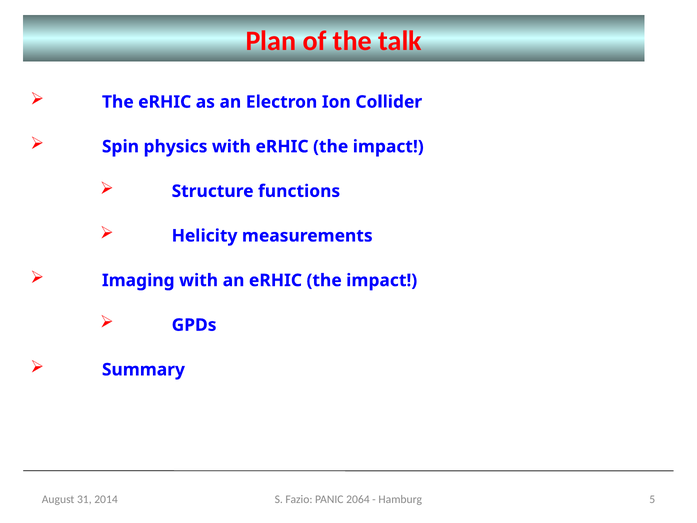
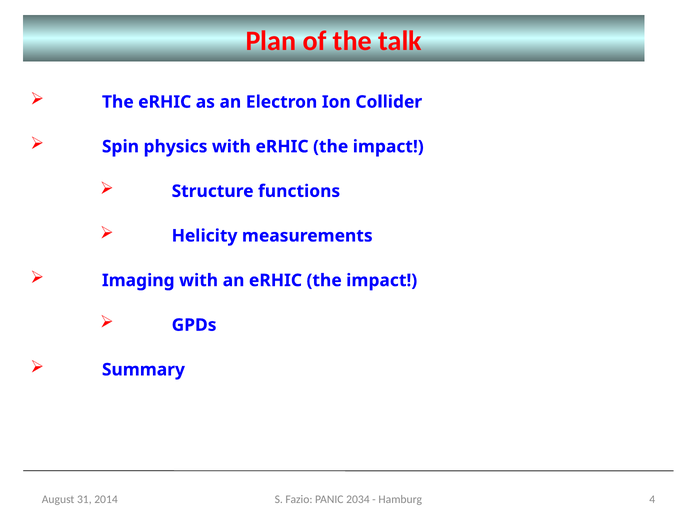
2064: 2064 -> 2034
5: 5 -> 4
